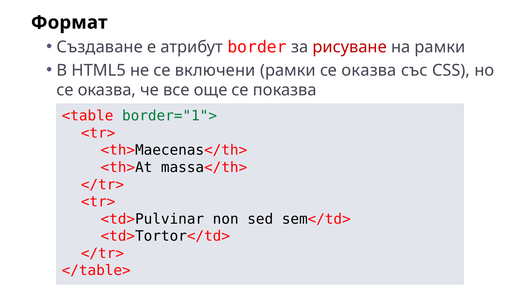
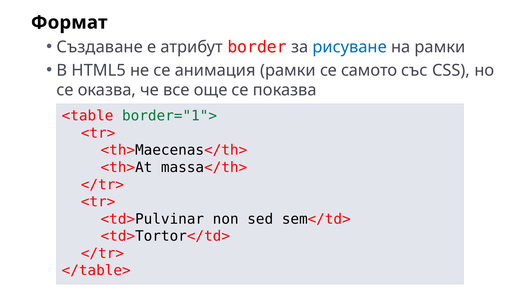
рисуване colour: red -> blue
включени: включени -> анимация
рамки се оказва: оказва -> самото
